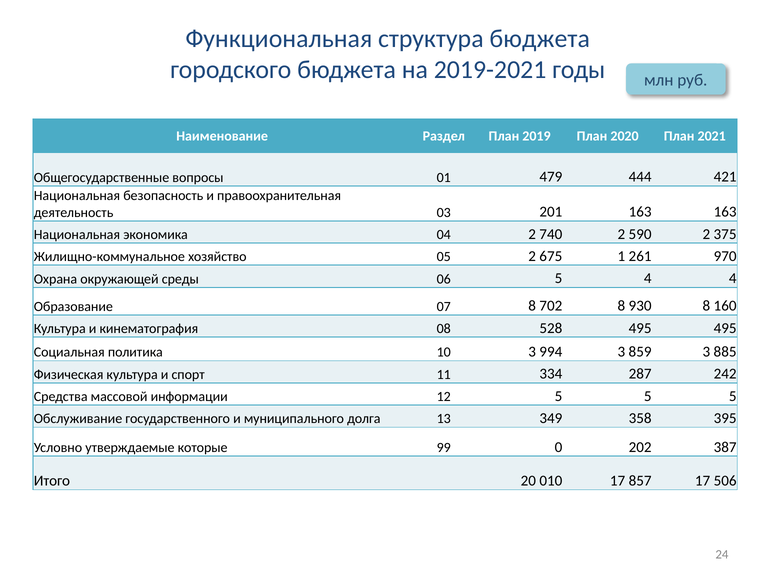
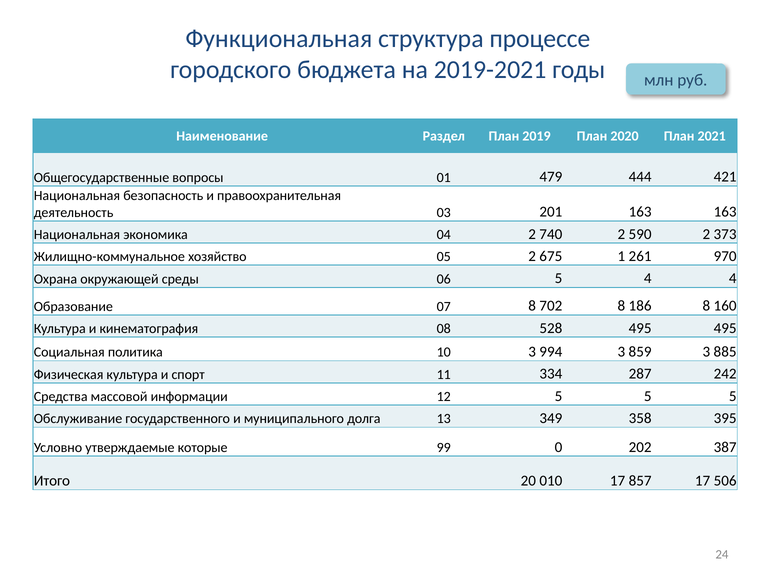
структура бюджета: бюджета -> процессе
375: 375 -> 373
930: 930 -> 186
